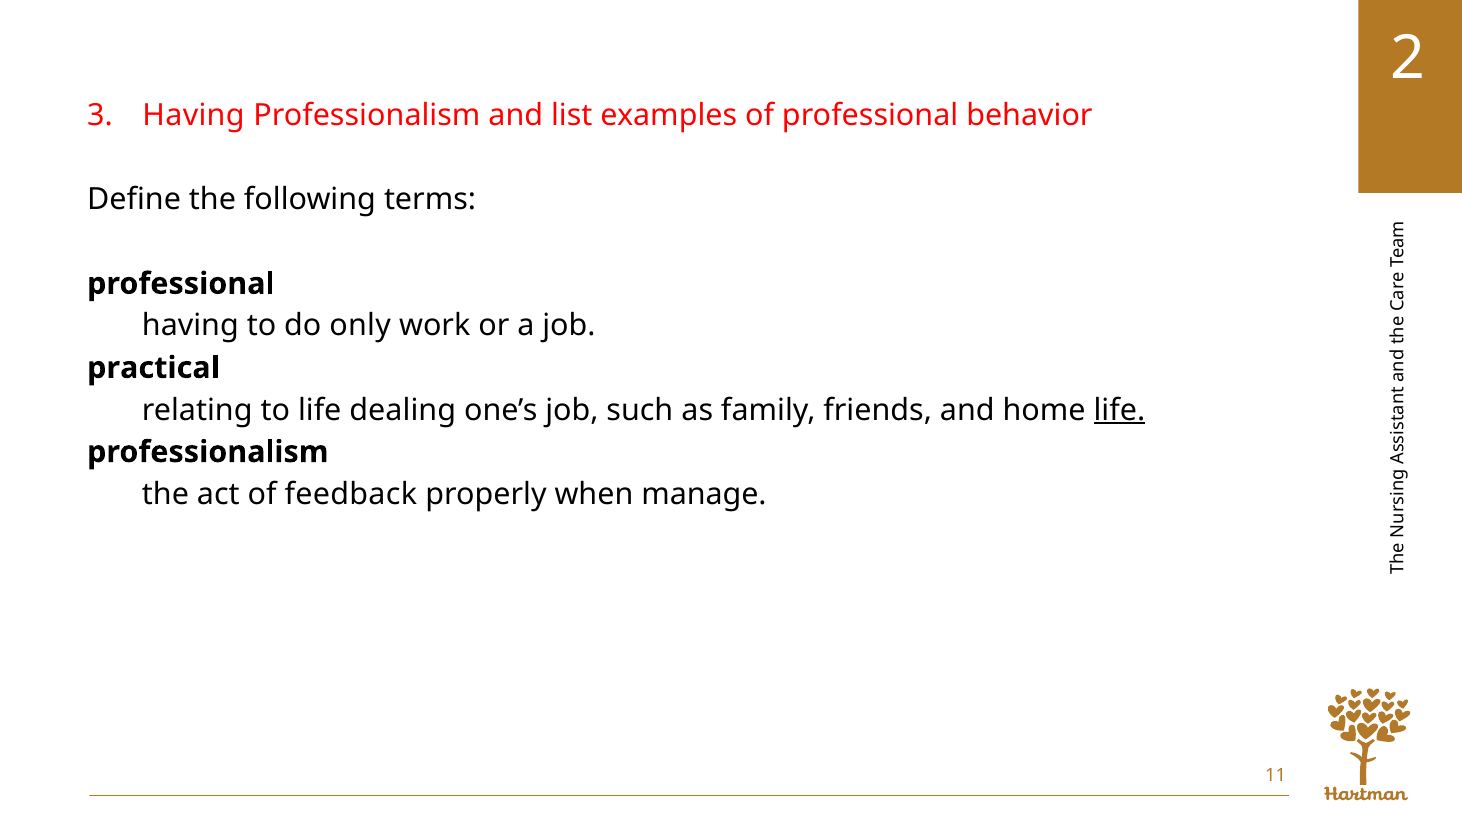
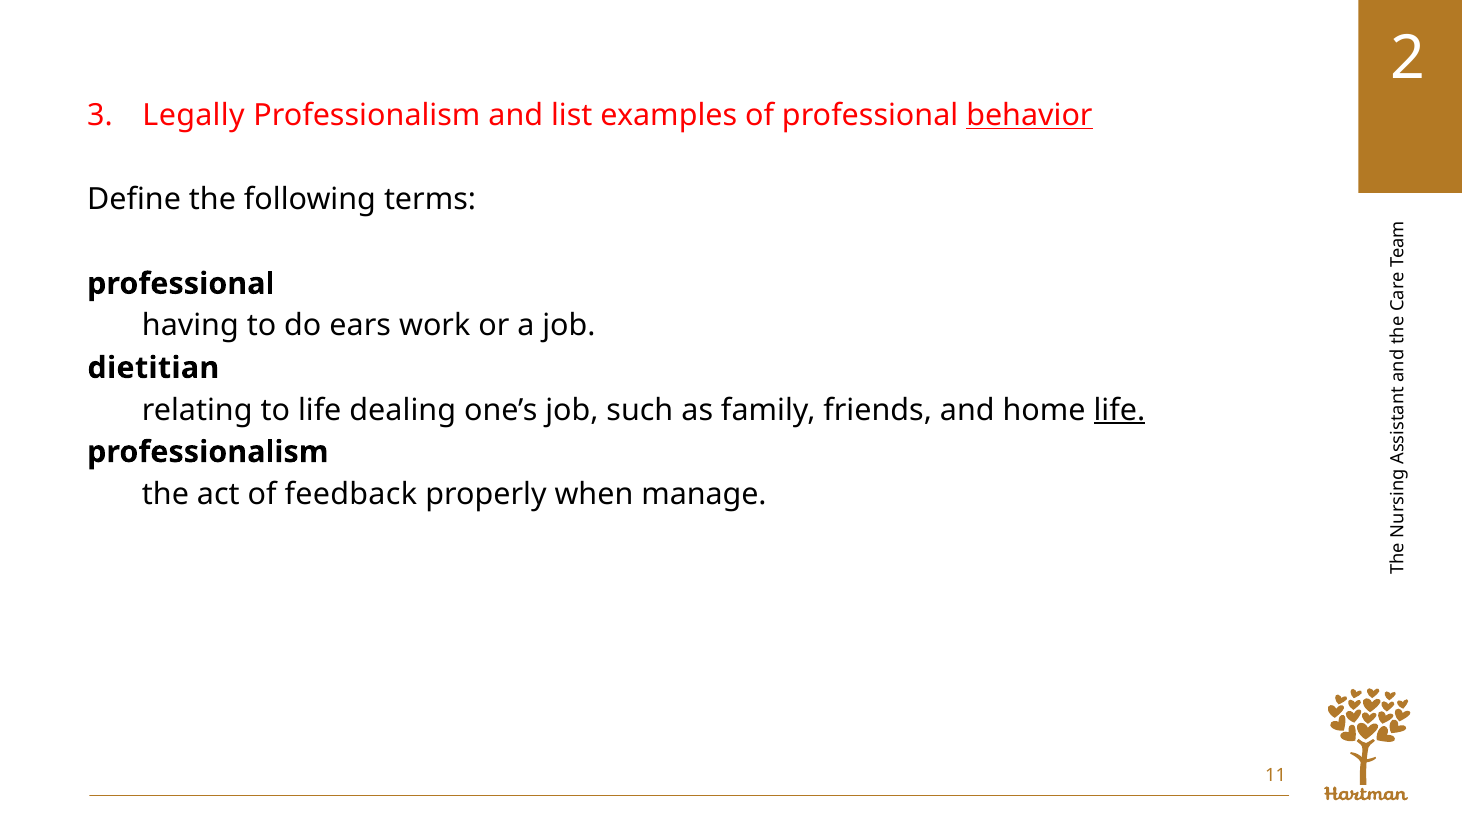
Having at (194, 115): Having -> Legally
behavior underline: none -> present
only: only -> ears
practical: practical -> dietitian
